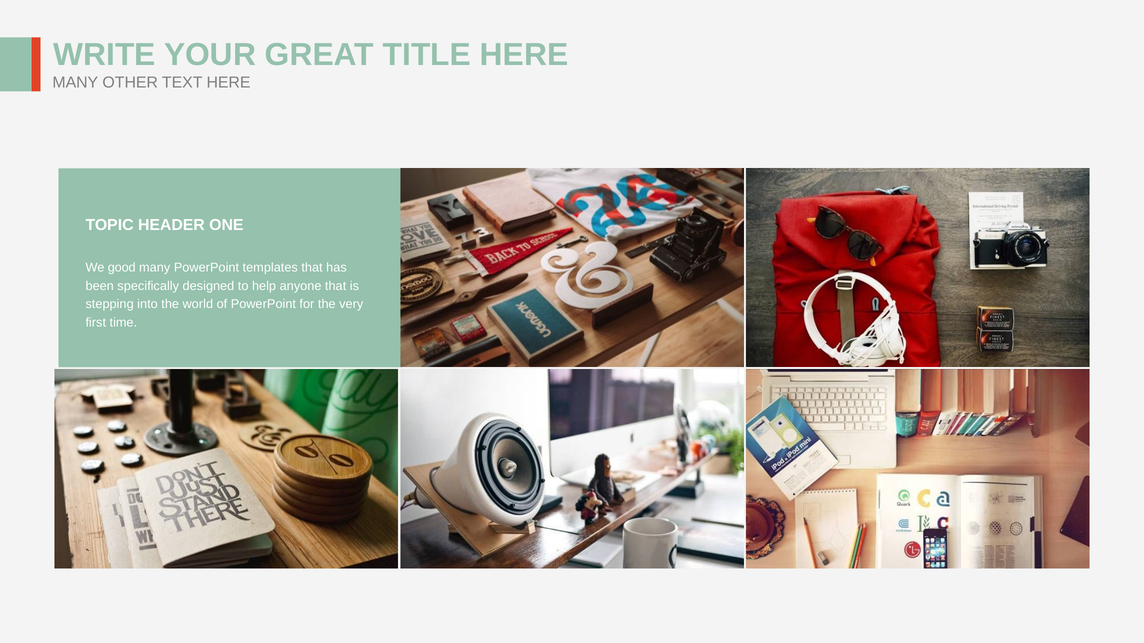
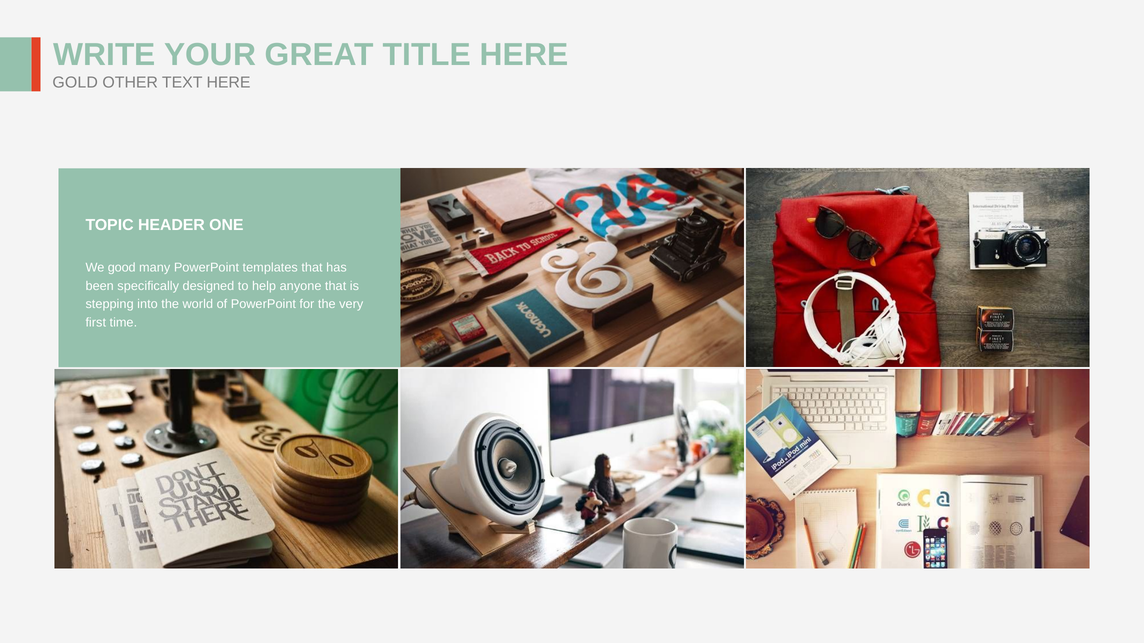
MANY at (75, 83): MANY -> GOLD
